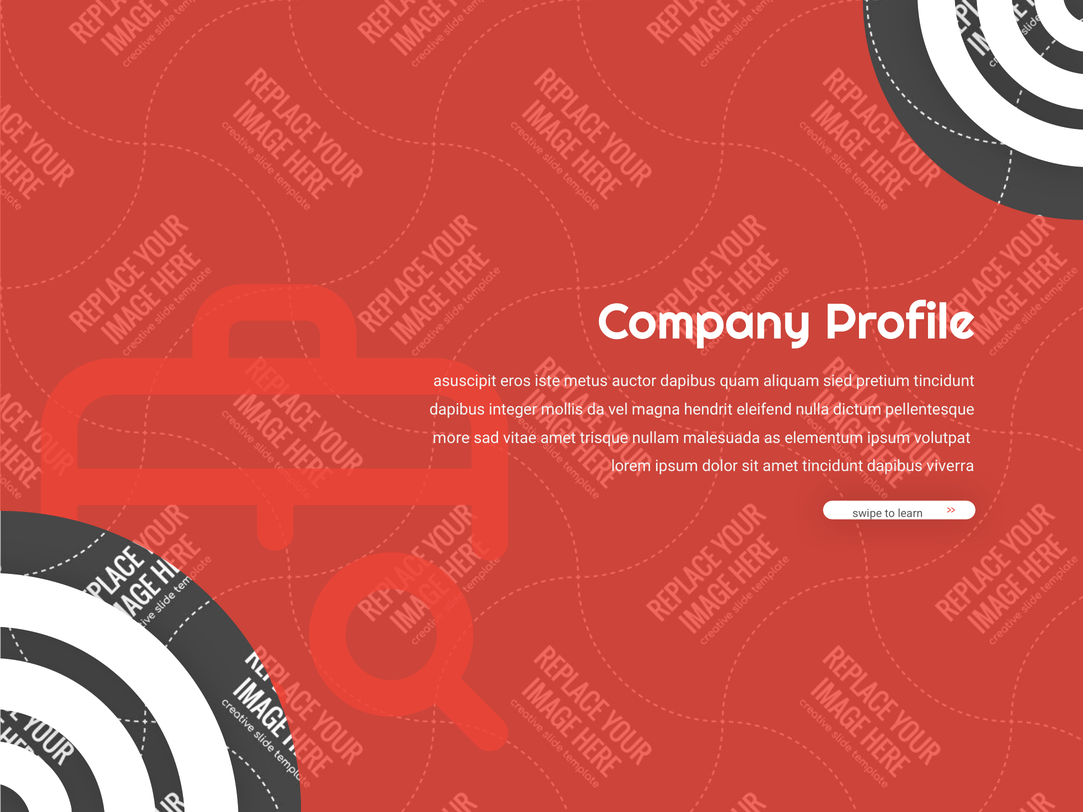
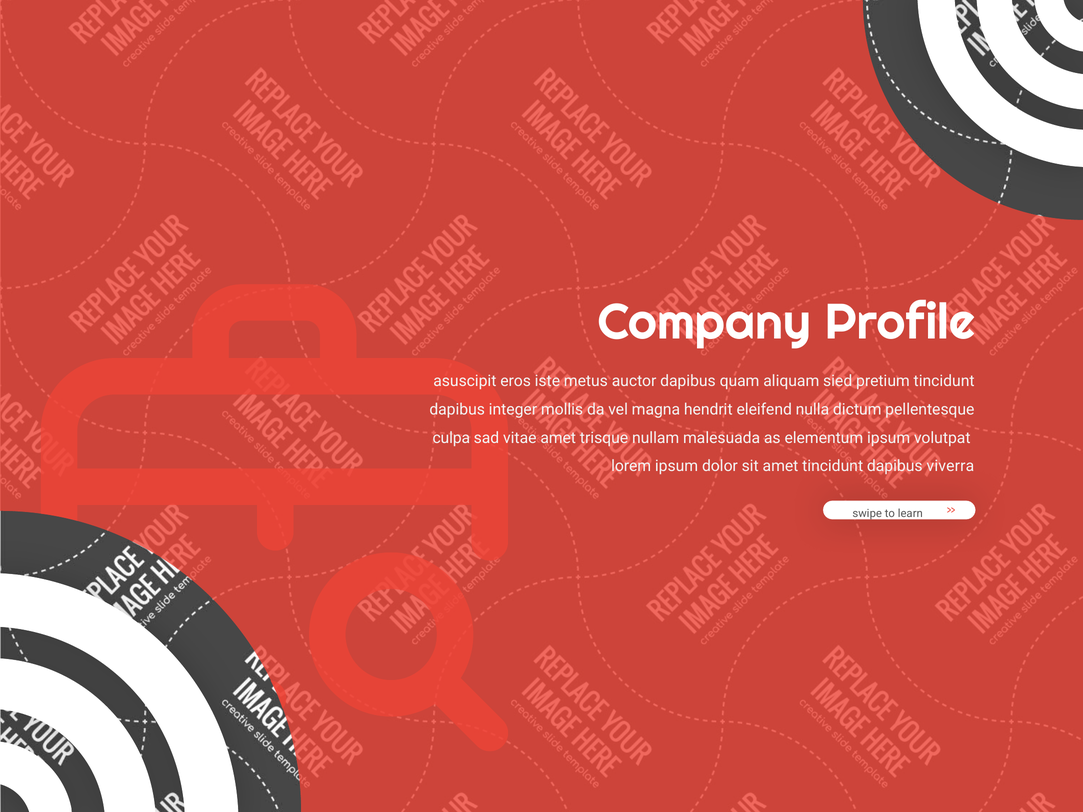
more: more -> culpa
